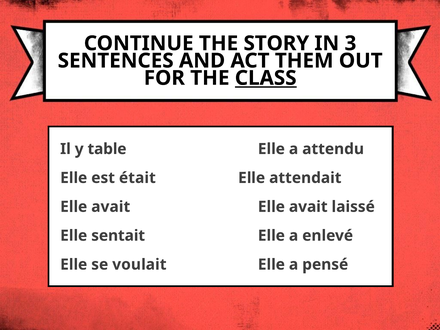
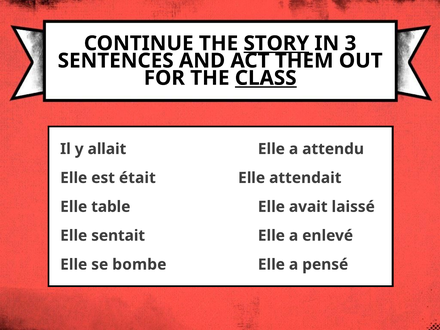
STORY underline: none -> present
table: table -> allait
avait at (111, 207): avait -> table
voulait: voulait -> bombe
